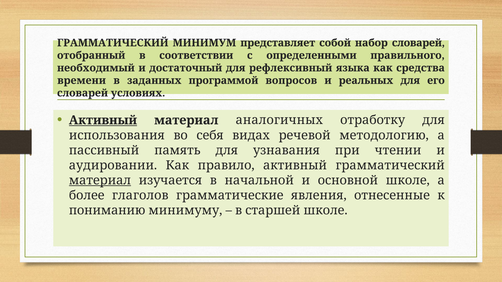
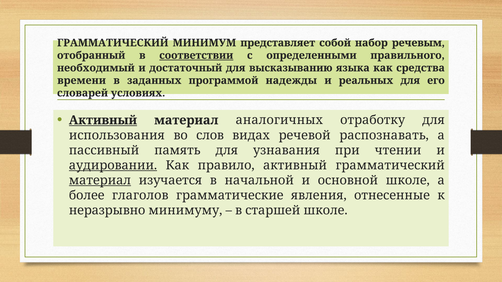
набор словарей: словарей -> речевым
соответствии underline: none -> present
рефлексивный: рефлексивный -> высказыванию
вопросов: вопросов -> надежды
себя: себя -> слов
методологию: методологию -> распознавать
аудировании underline: none -> present
пониманию: пониманию -> неразрывно
